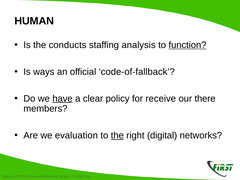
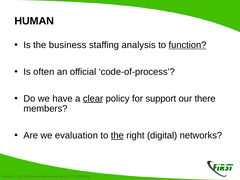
conducts: conducts -> business
ways: ways -> often
code-of-fallback: code-of-fallback -> code-of-process
have underline: present -> none
clear underline: none -> present
receive: receive -> support
